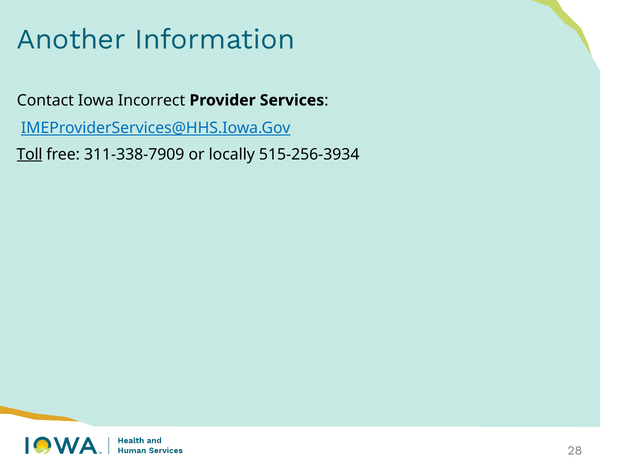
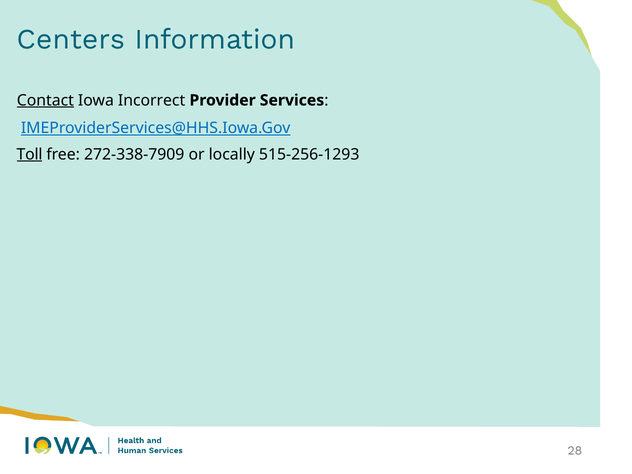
Another: Another -> Centers
Contact underline: none -> present
311-338-7909: 311-338-7909 -> 272-338-7909
515-256-3934: 515-256-3934 -> 515-256-1293
